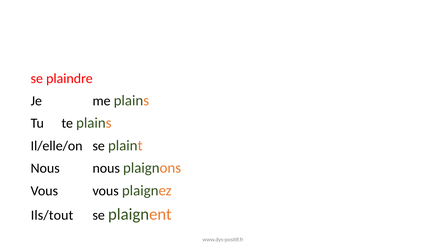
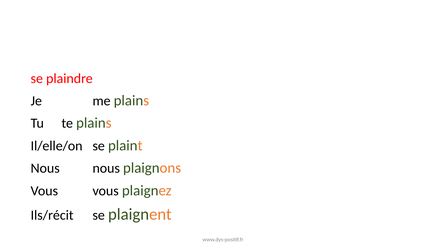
Ils/tout: Ils/tout -> Ils/récit
